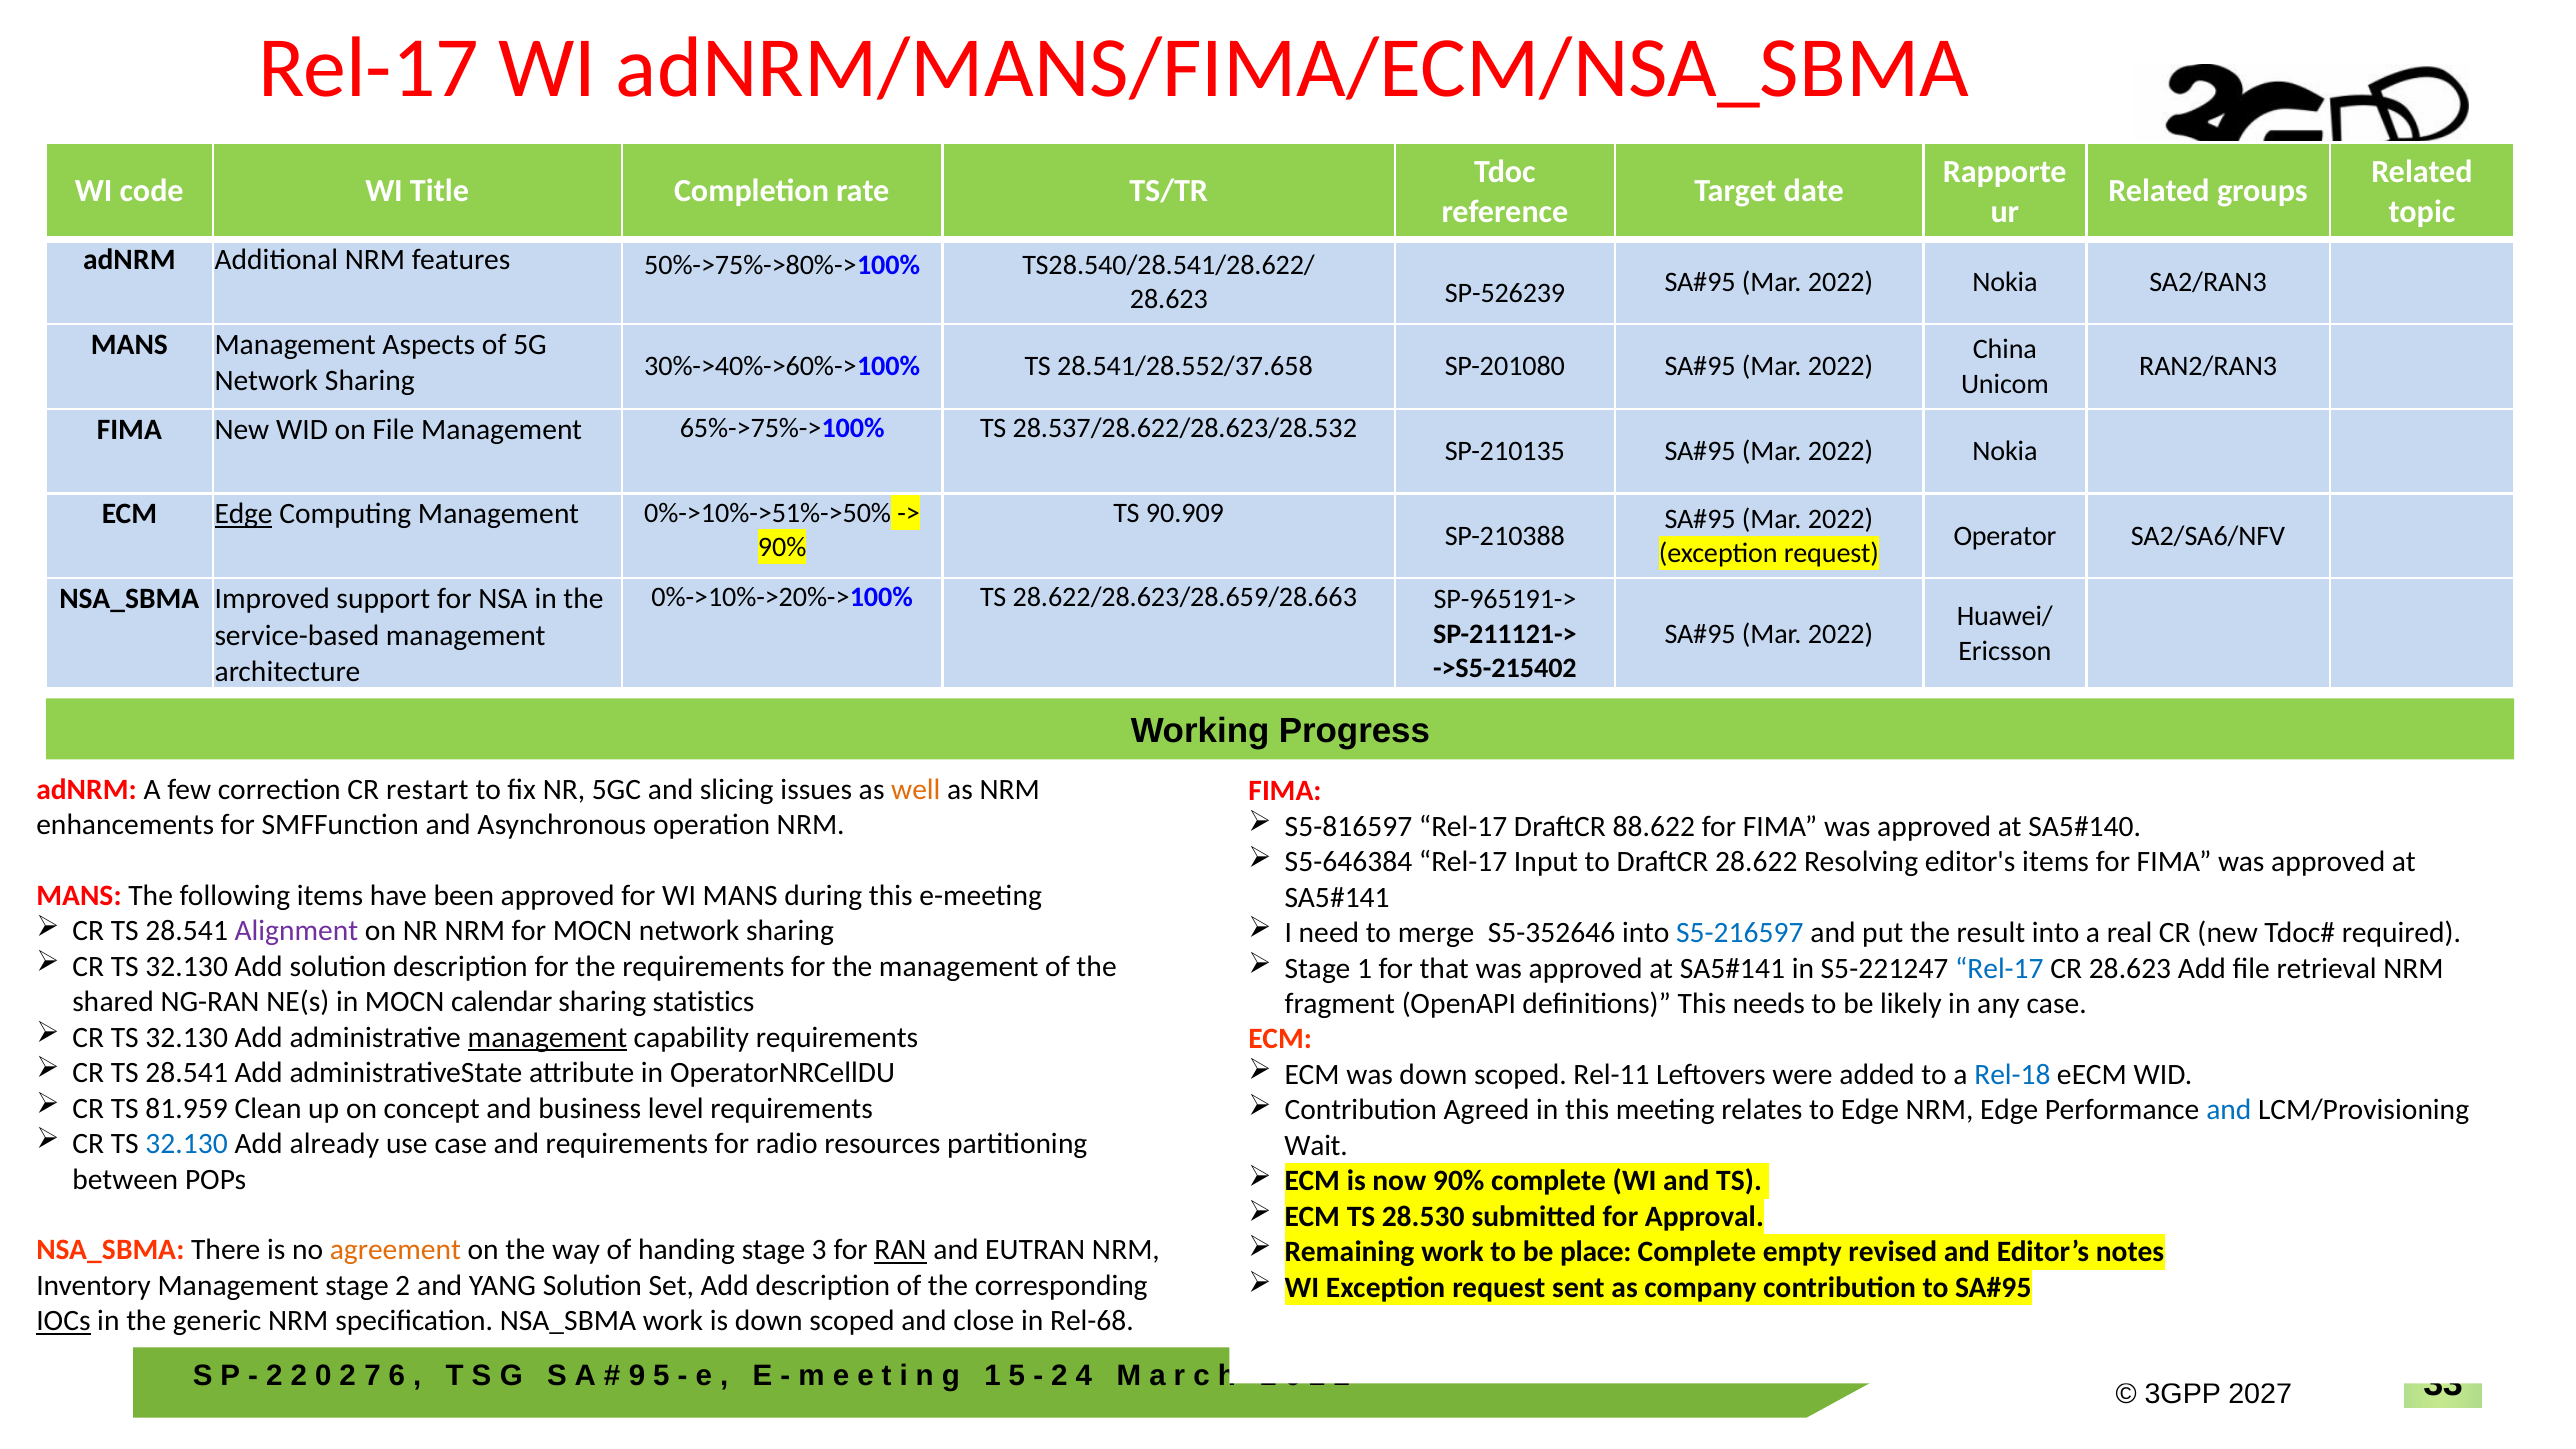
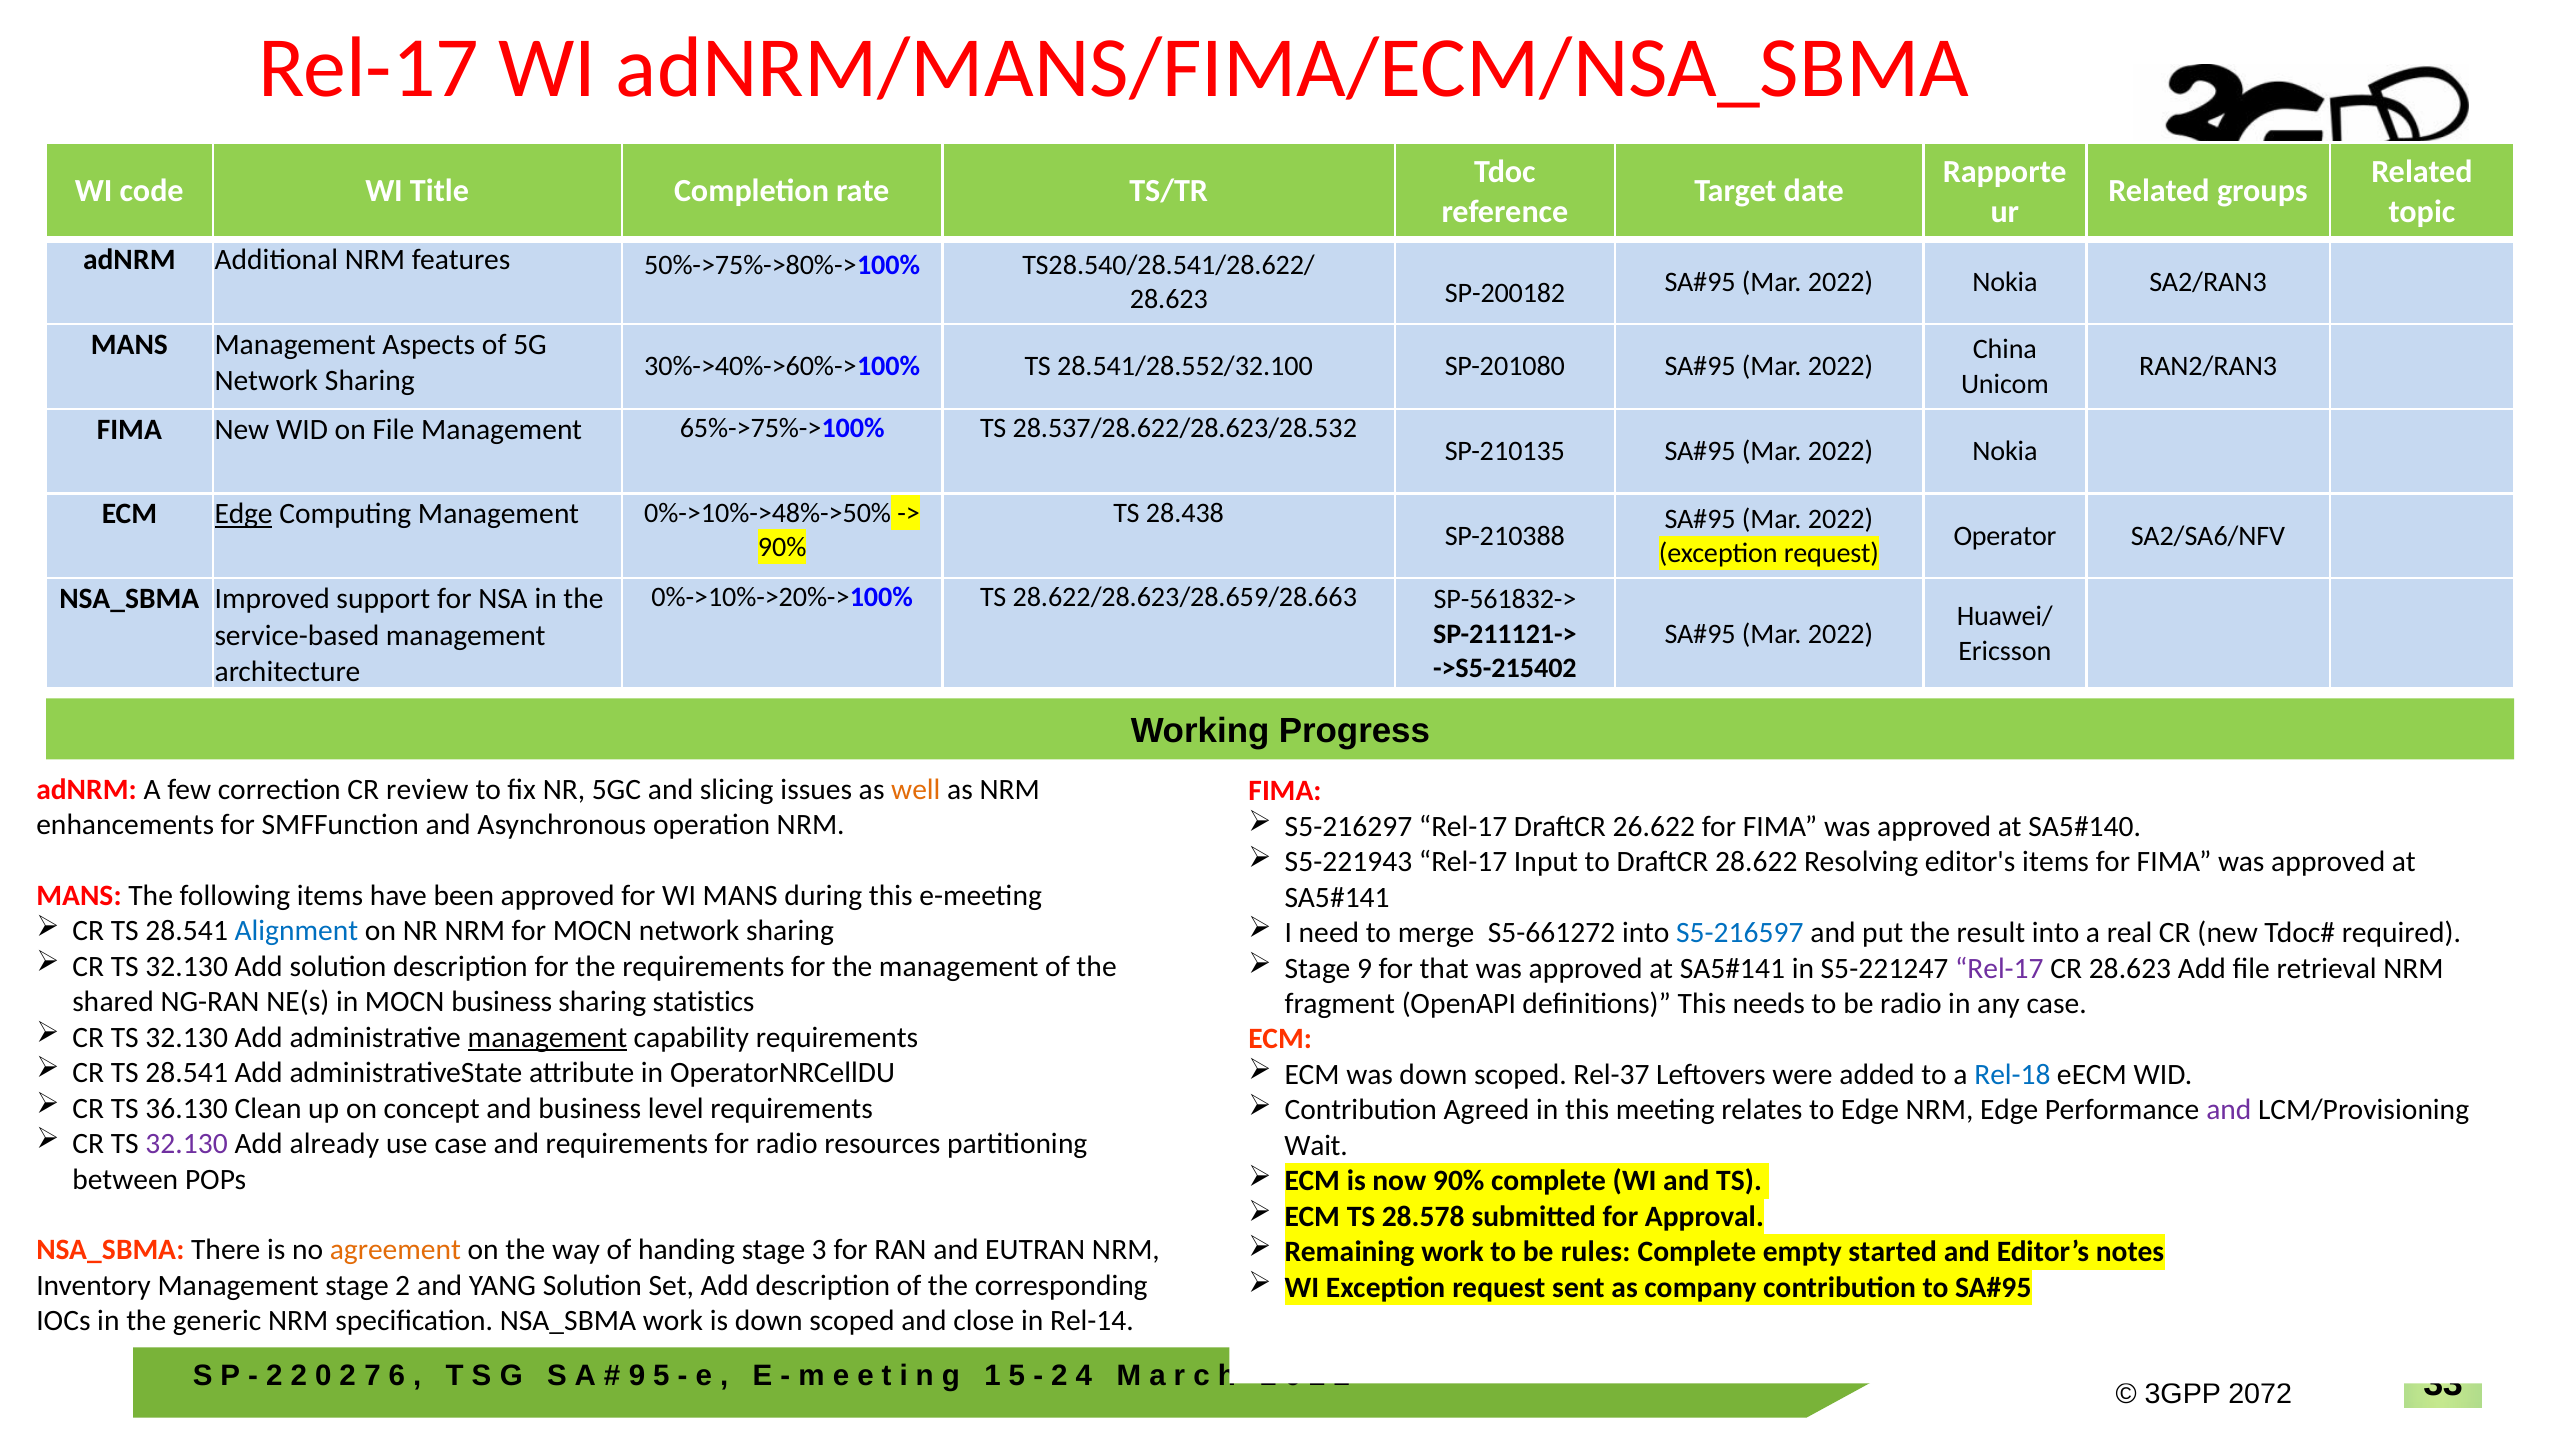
SP-526239: SP-526239 -> SP-200182
28.541/28.552/37.658: 28.541/28.552/37.658 -> 28.541/28.552/32.100
90.909: 90.909 -> 28.438
0%->10%->51%->50%: 0%->10%->51%->50% -> 0%->10%->48%->50%
SP-965191->: SP-965191-> -> SP-561832->
restart: restart -> review
S5-816597: S5-816597 -> S5-216297
88.622: 88.622 -> 26.622
S5-646384: S5-646384 -> S5-221943
Alignment colour: purple -> blue
S5-352646: S5-352646 -> S5-661272
Stage 1: 1 -> 9
Rel-17 at (1999, 968) colour: blue -> purple
MOCN calendar: calendar -> business
be likely: likely -> radio
Rel-11: Rel-11 -> Rel-37
81.959: 81.959 -> 36.130
and at (2229, 1110) colour: blue -> purple
32.130 at (187, 1144) colour: blue -> purple
28.530: 28.530 -> 28.578
place: place -> rules
revised: revised -> started
RAN underline: present -> none
IOCs underline: present -> none
Rel-68: Rel-68 -> Rel-14
2027: 2027 -> 2072
